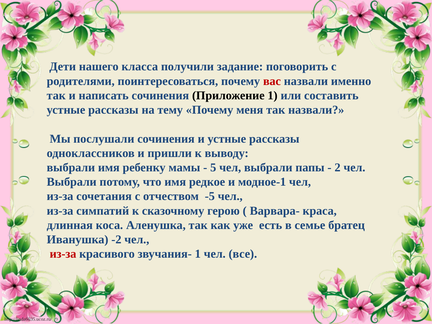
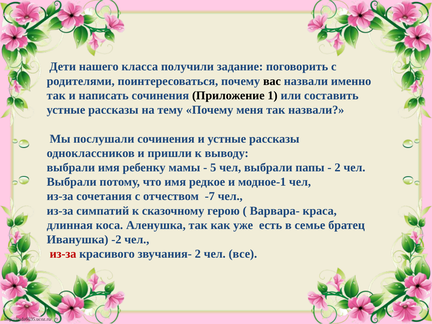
вас colour: red -> black
-5: -5 -> -7
звучания- 1: 1 -> 2
